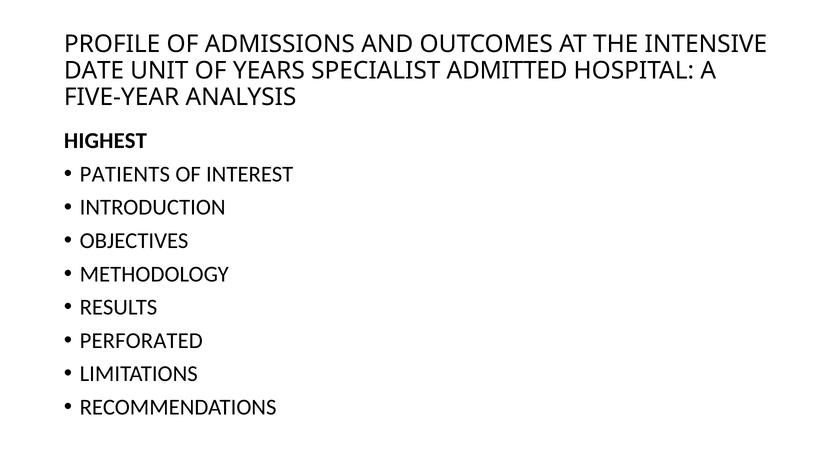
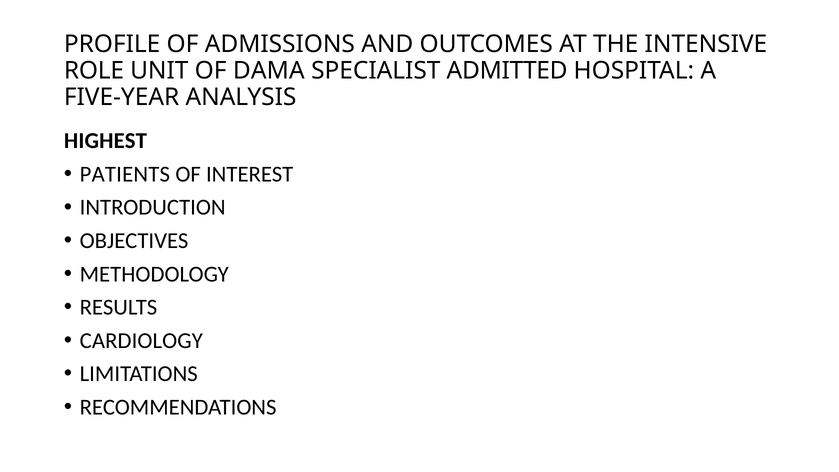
DATE: DATE -> ROLE
YEARS: YEARS -> DAMA
PERFORATED: PERFORATED -> CARDIOLOGY
